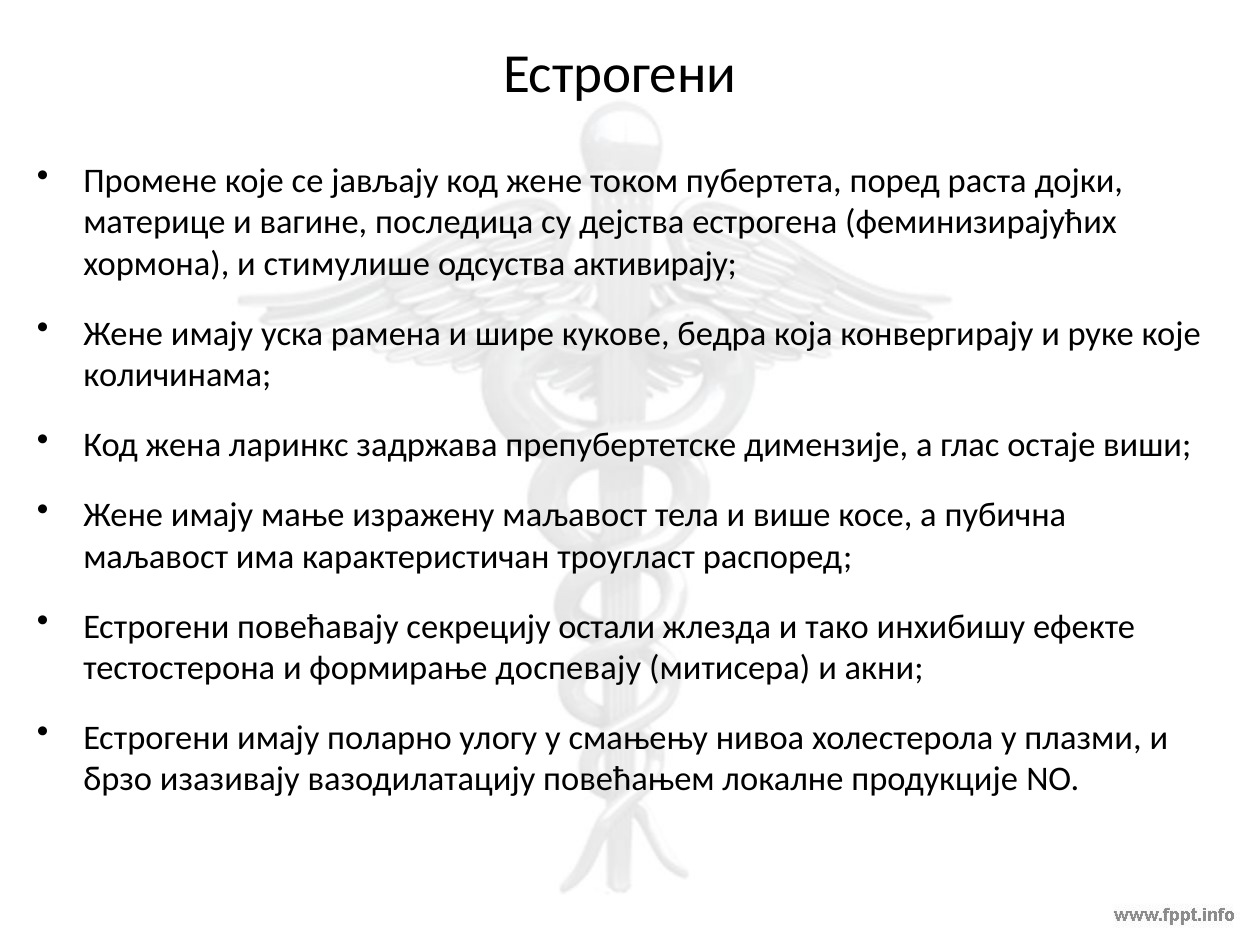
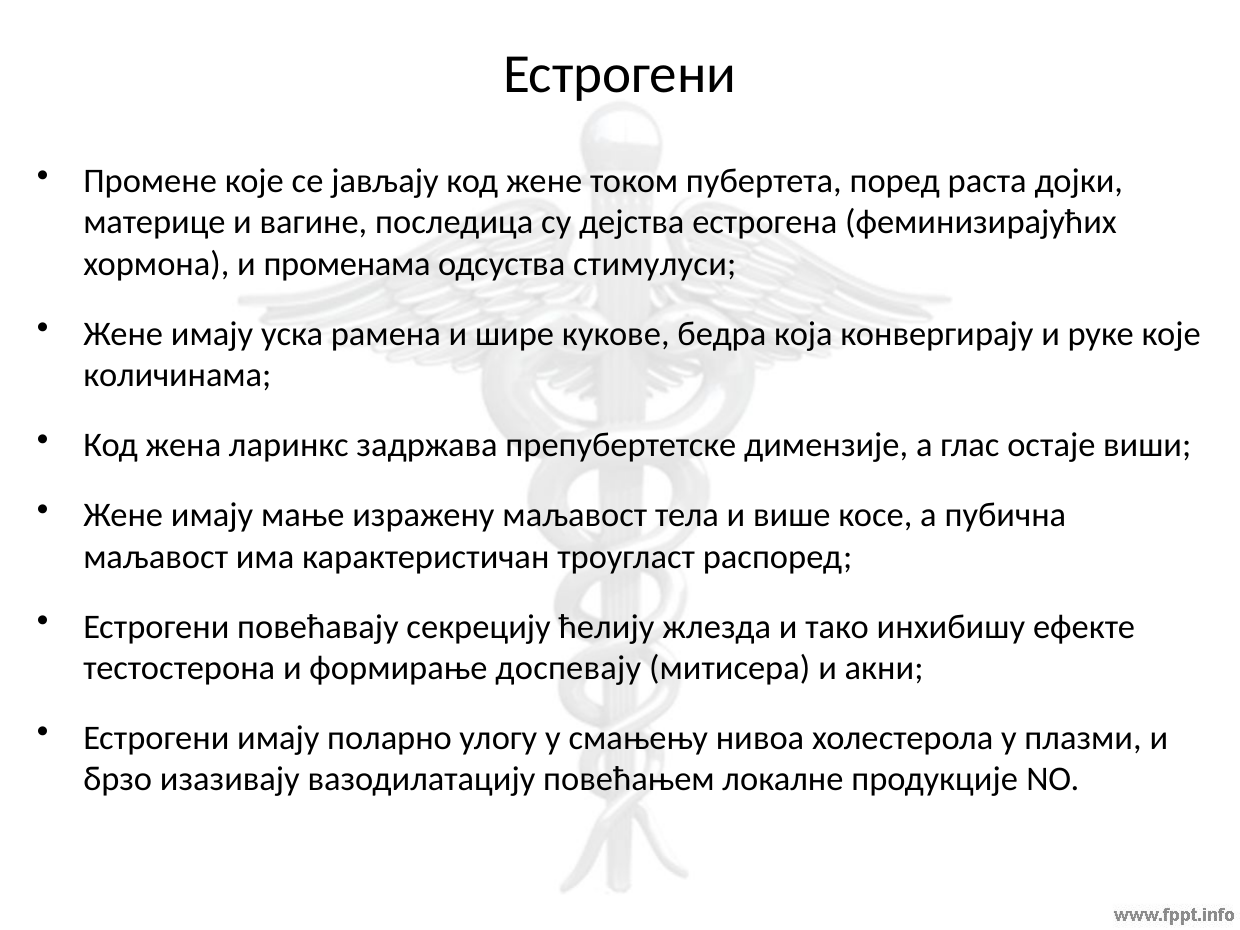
стимулише: стимулише -> променама
активирају: активирају -> стимулуси
остали: остали -> ћелију
